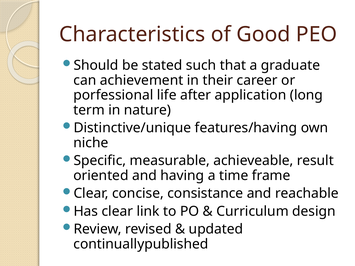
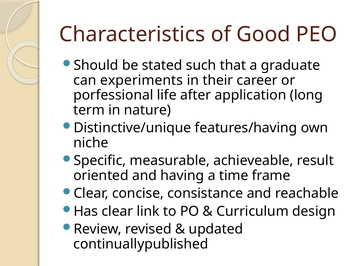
achievement: achievement -> experiments
